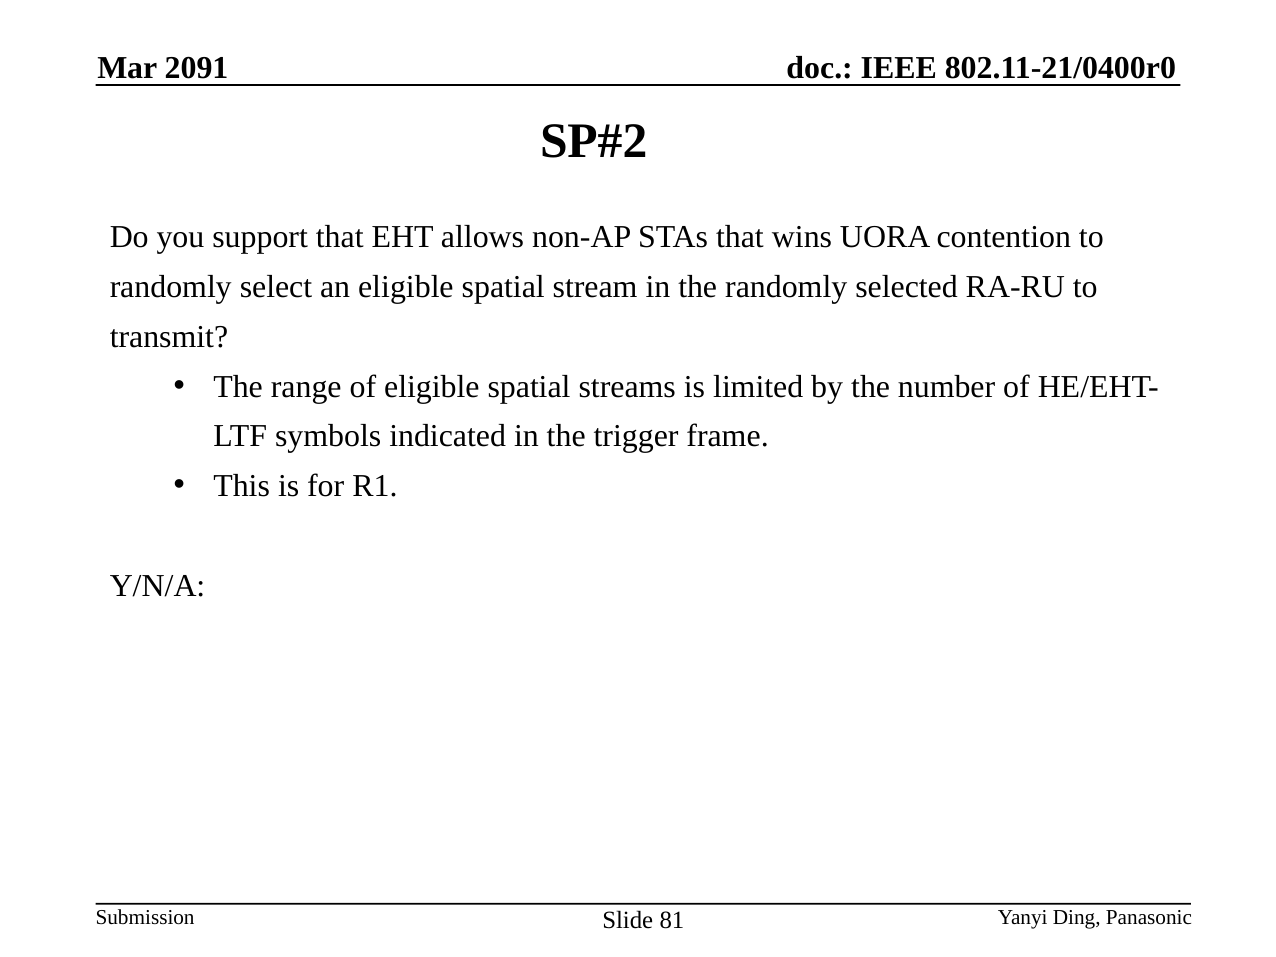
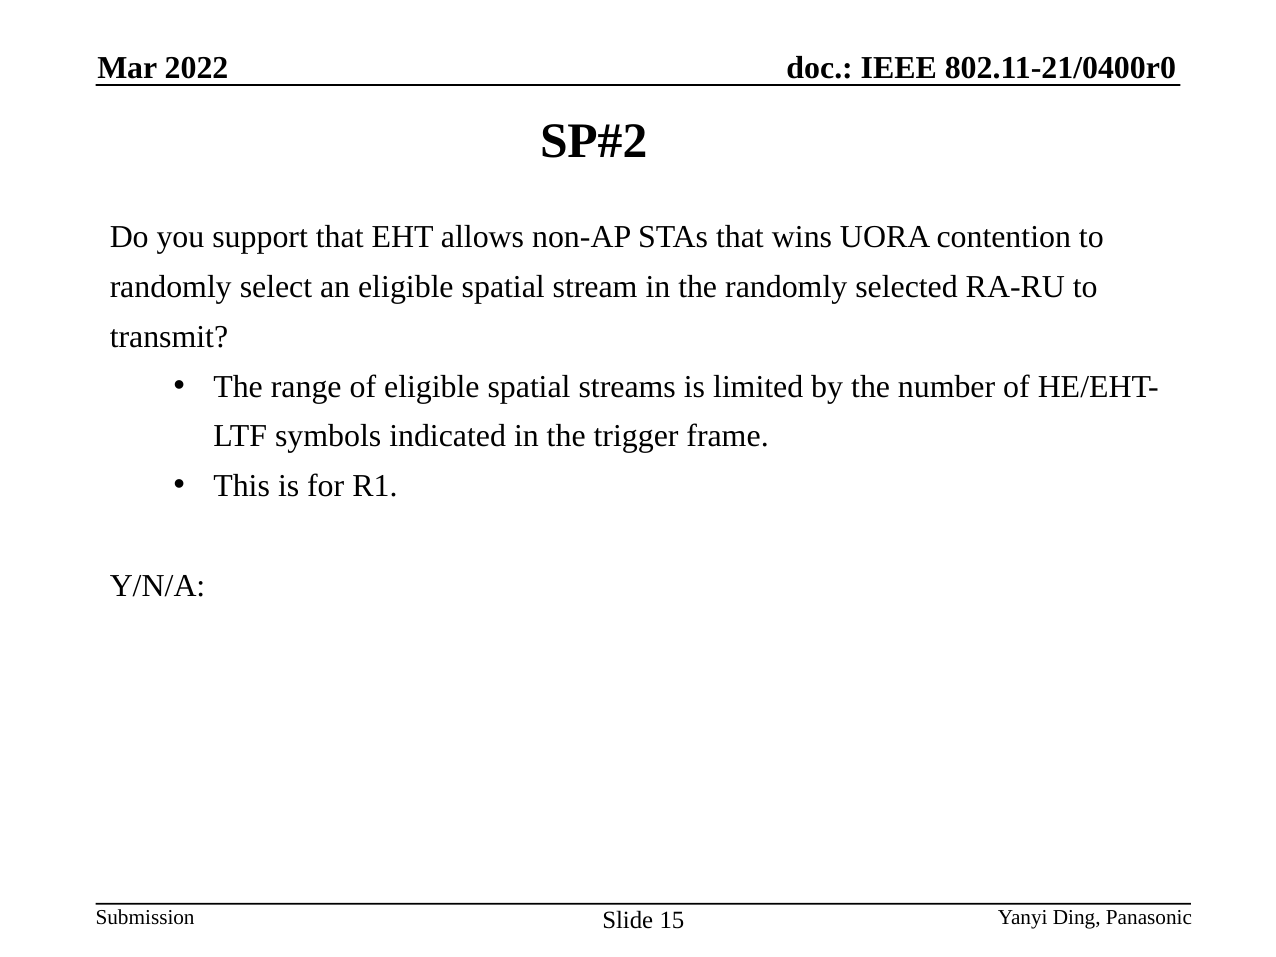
2091: 2091 -> 2022
81: 81 -> 15
